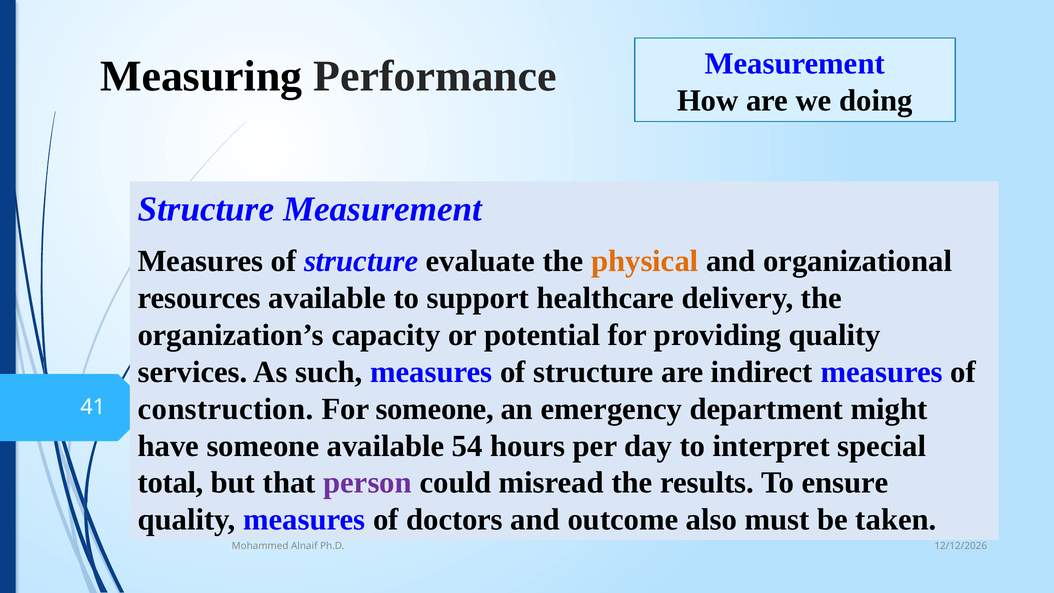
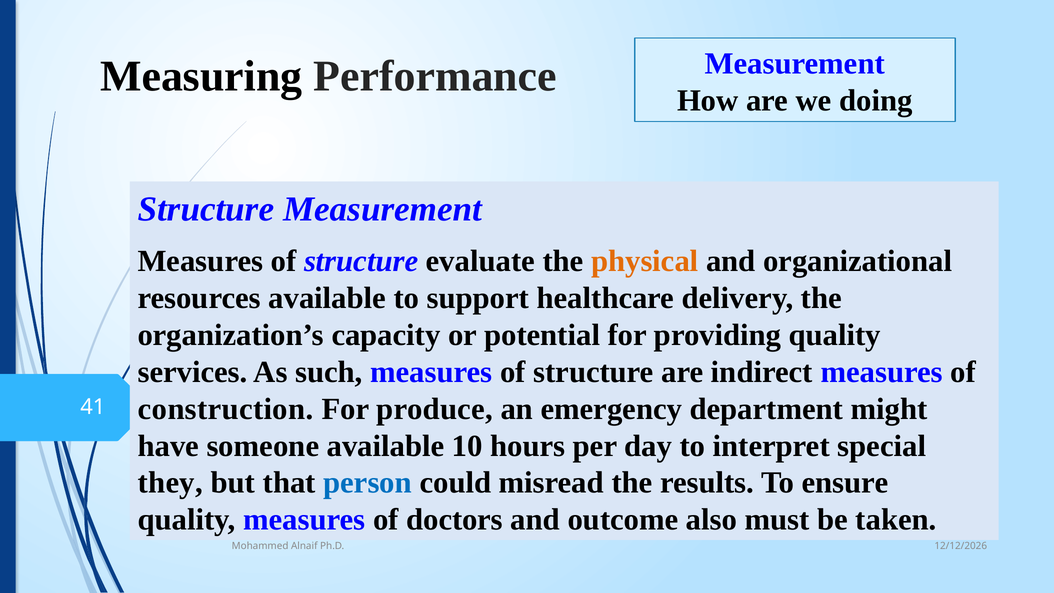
For someone: someone -> produce
54: 54 -> 10
total: total -> they
person colour: purple -> blue
